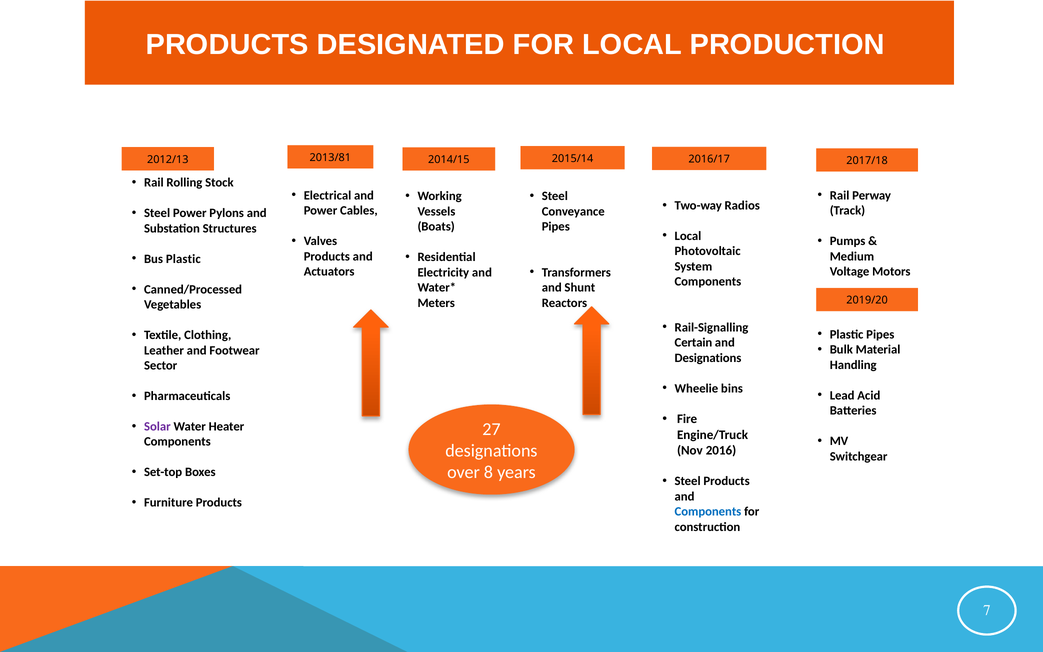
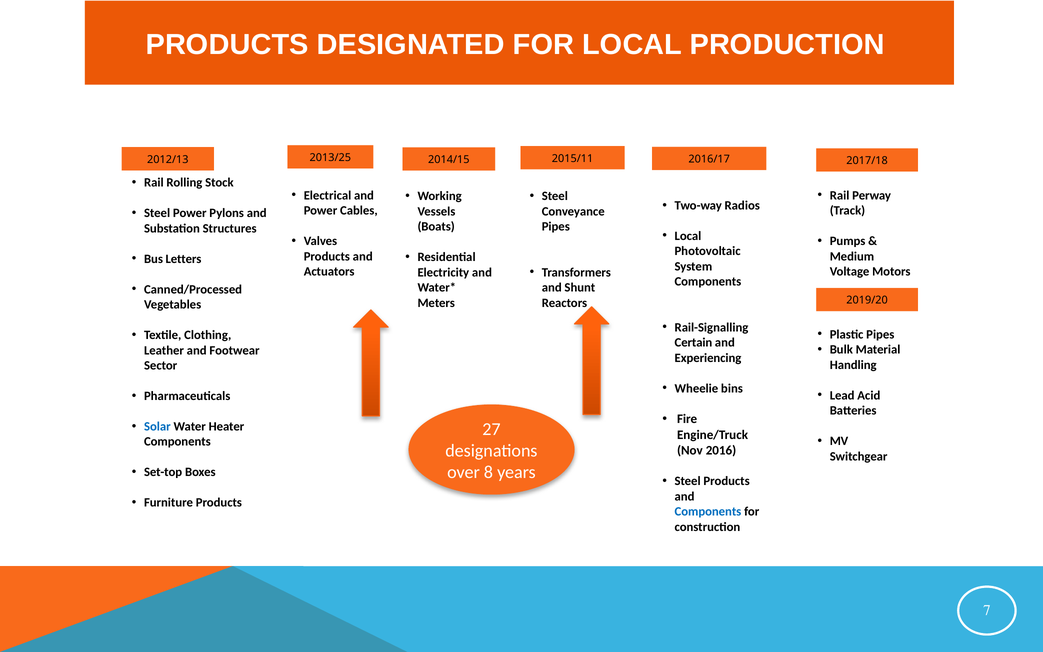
2013/81: 2013/81 -> 2013/25
2015/14: 2015/14 -> 2015/11
Bus Plastic: Plastic -> Letters
Designations at (708, 358): Designations -> Experiencing
Solar colour: purple -> blue
